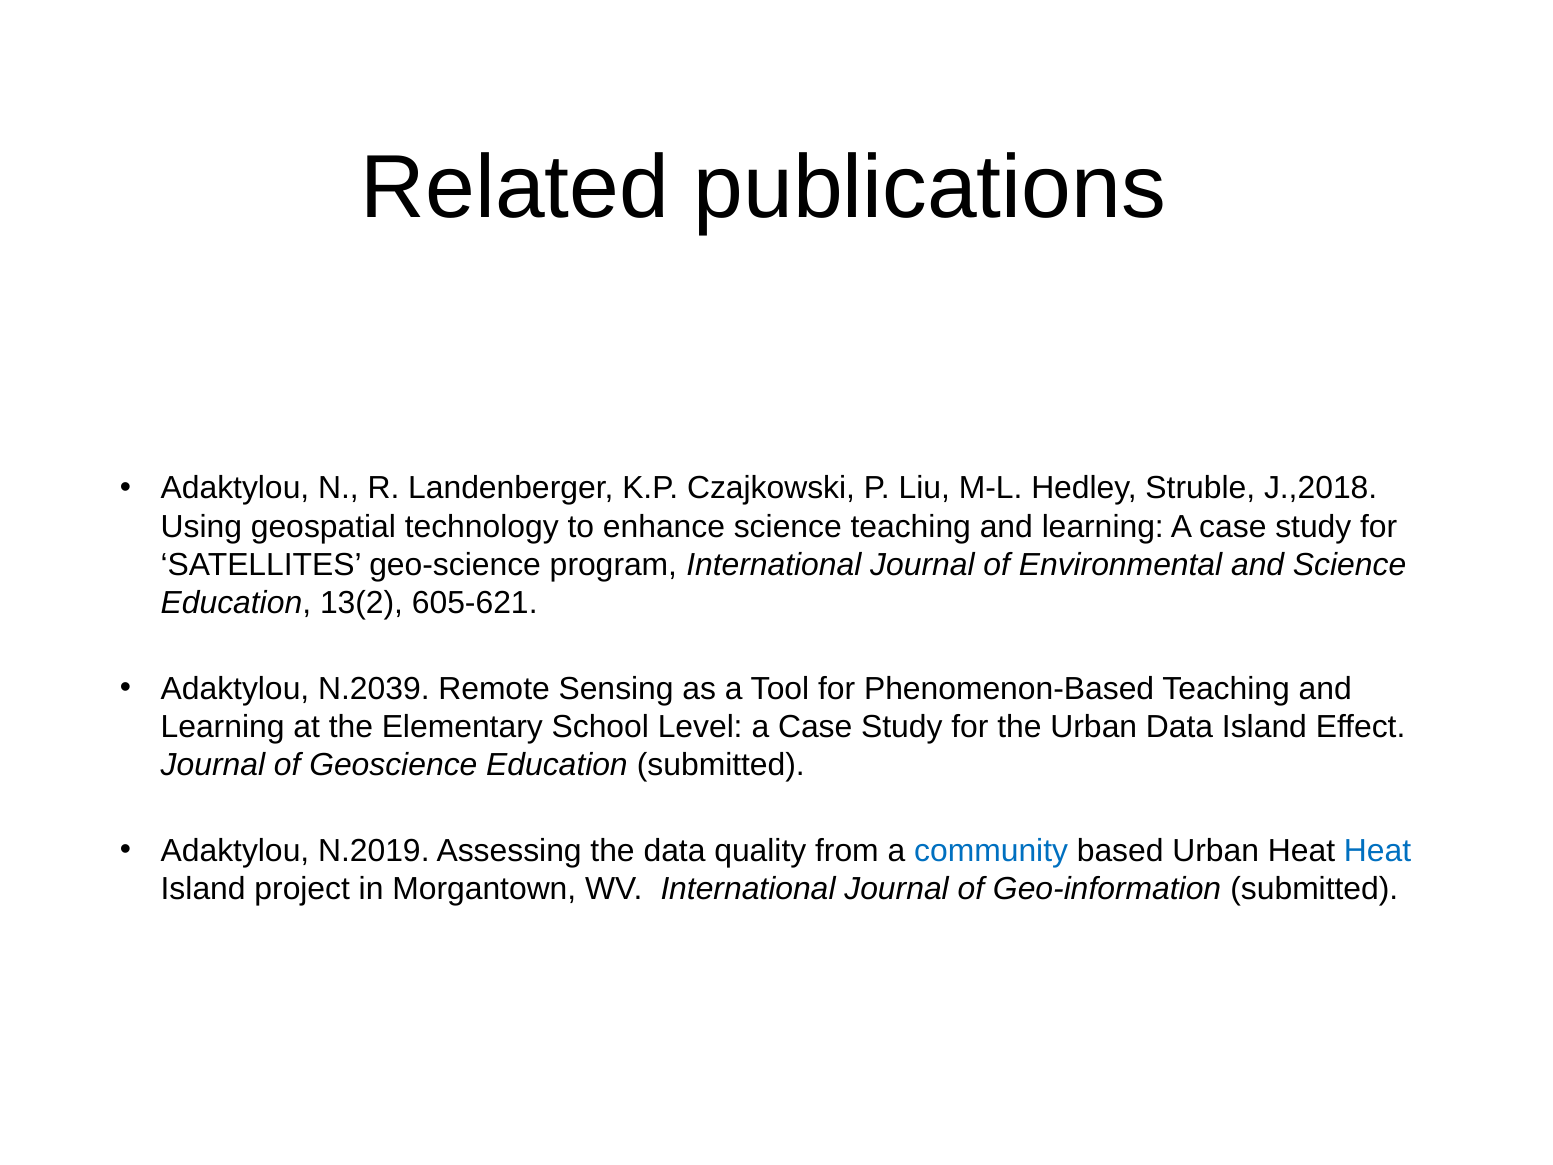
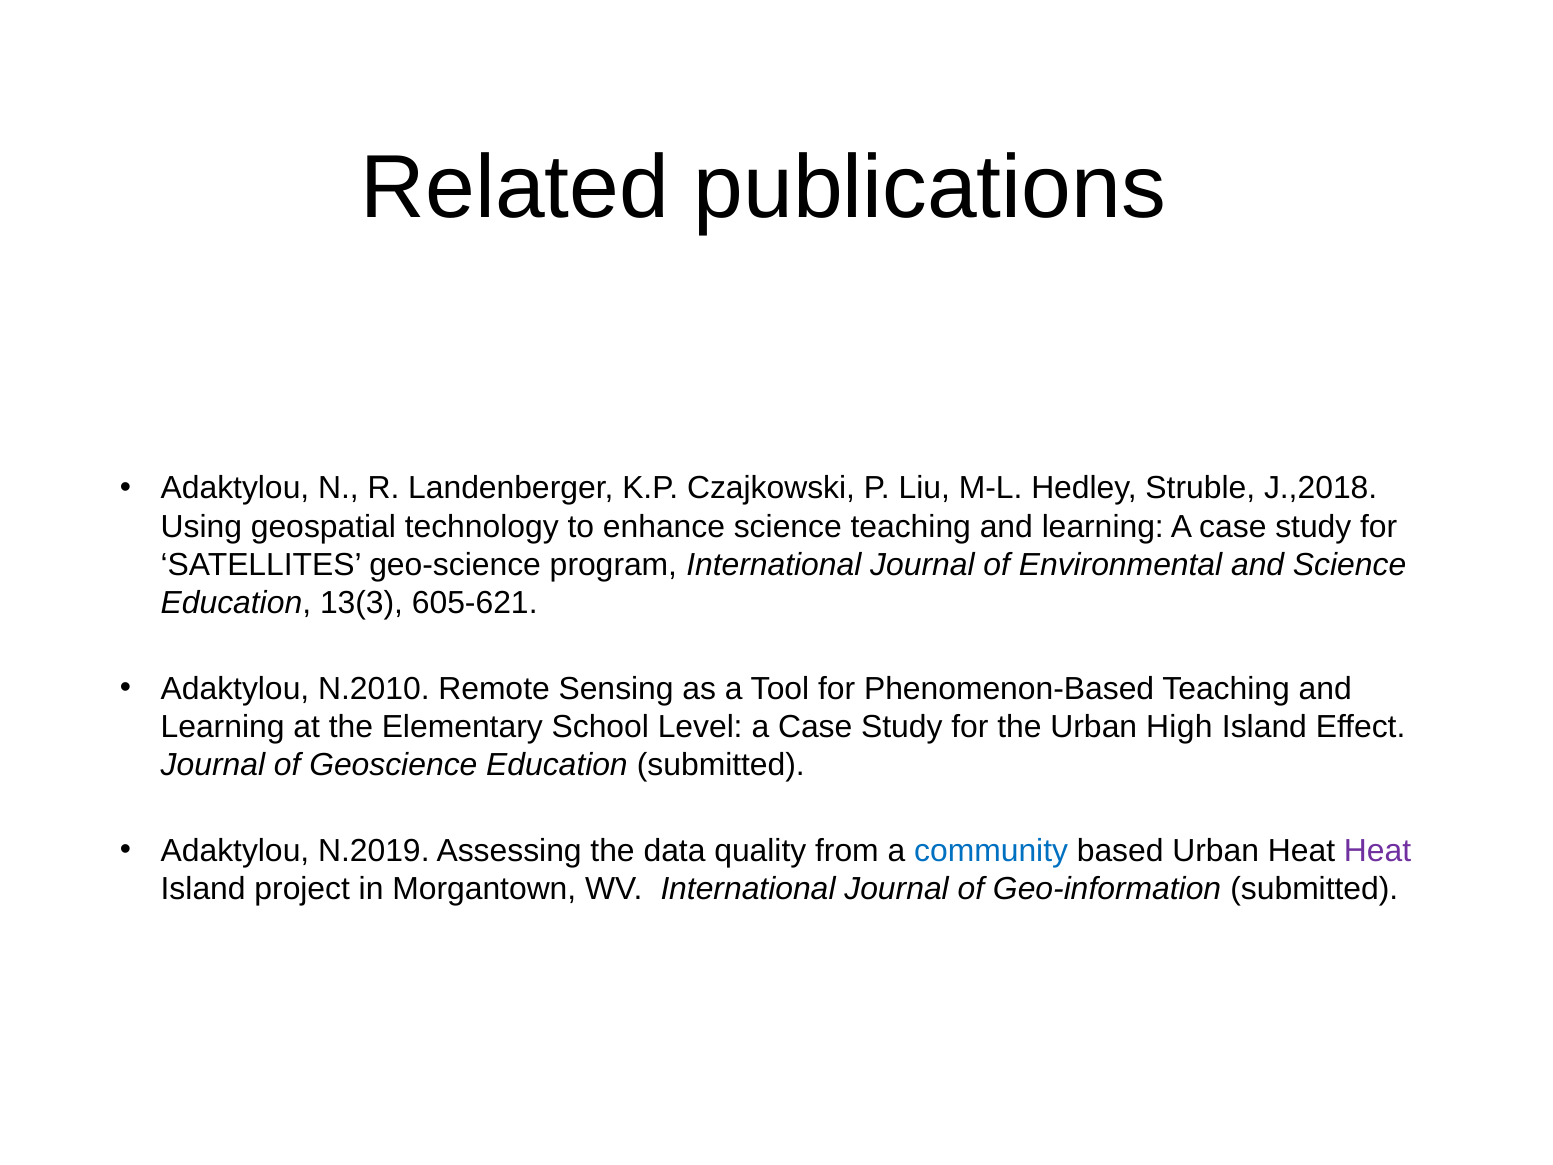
13(2: 13(2 -> 13(3
N.2039: N.2039 -> N.2010
Urban Data: Data -> High
Heat at (1378, 850) colour: blue -> purple
